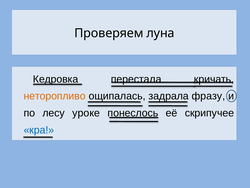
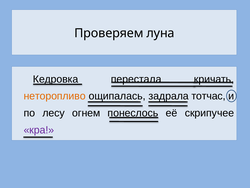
фразу: фразу -> тотчас
уроке: уроке -> огнем
кра colour: blue -> purple
